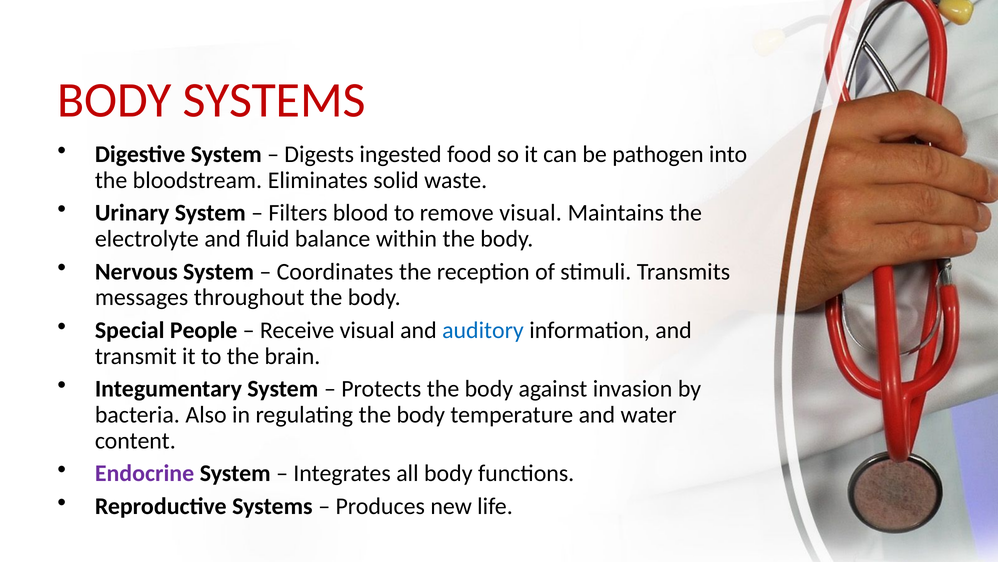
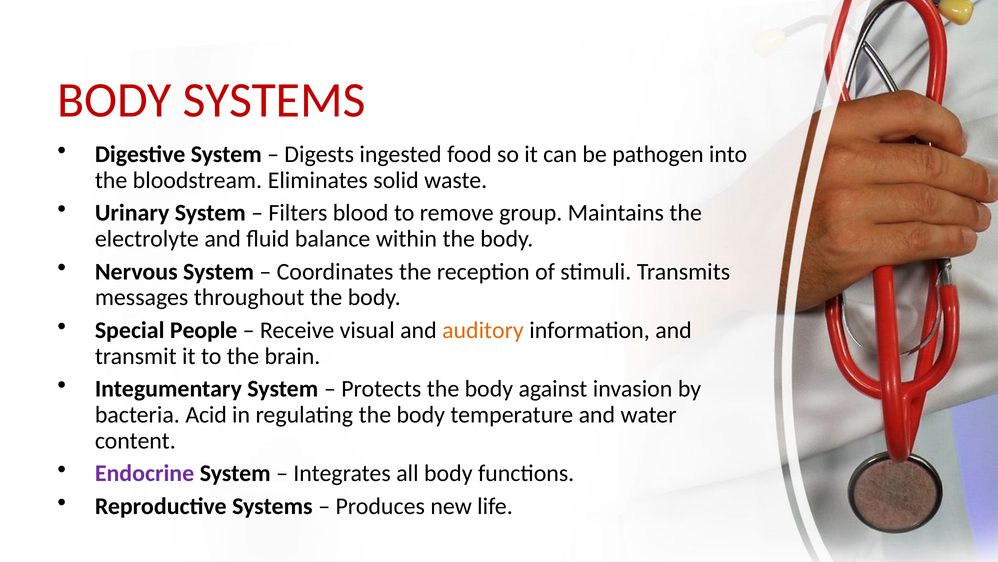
remove visual: visual -> group
auditory colour: blue -> orange
Also: Also -> Acid
